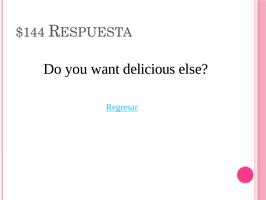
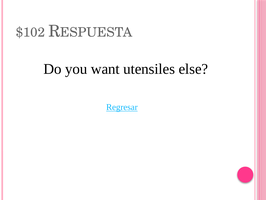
$144: $144 -> $102
delicious: delicious -> utensiles
